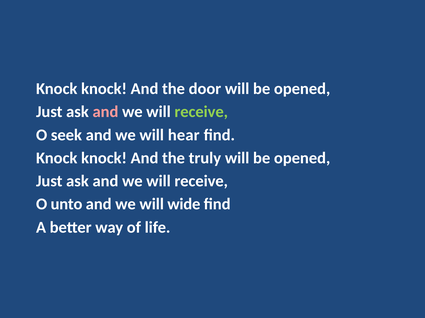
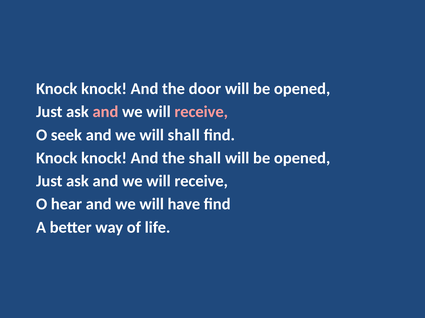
receive at (201, 112) colour: light green -> pink
will hear: hear -> shall
the truly: truly -> shall
unto: unto -> hear
wide: wide -> have
